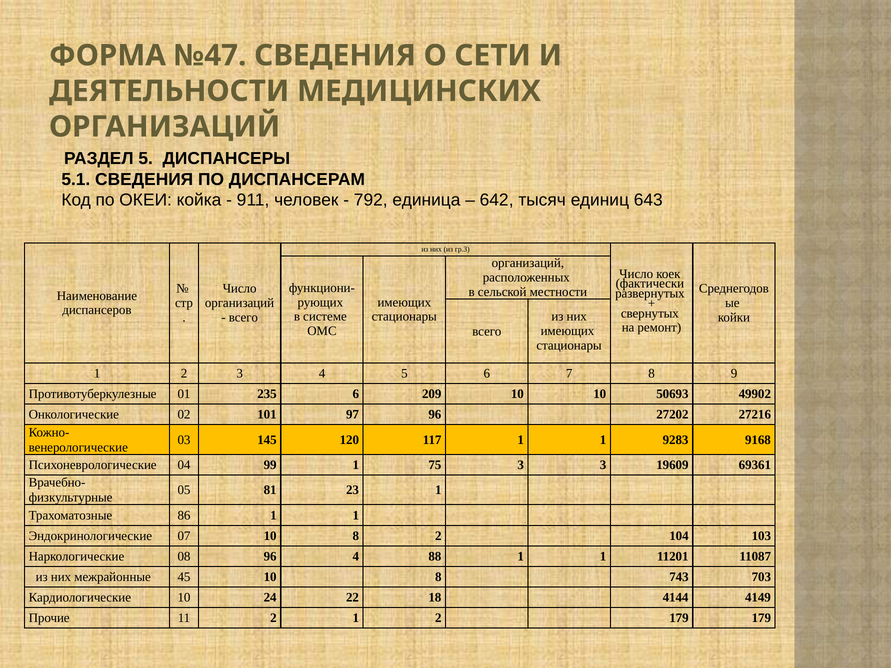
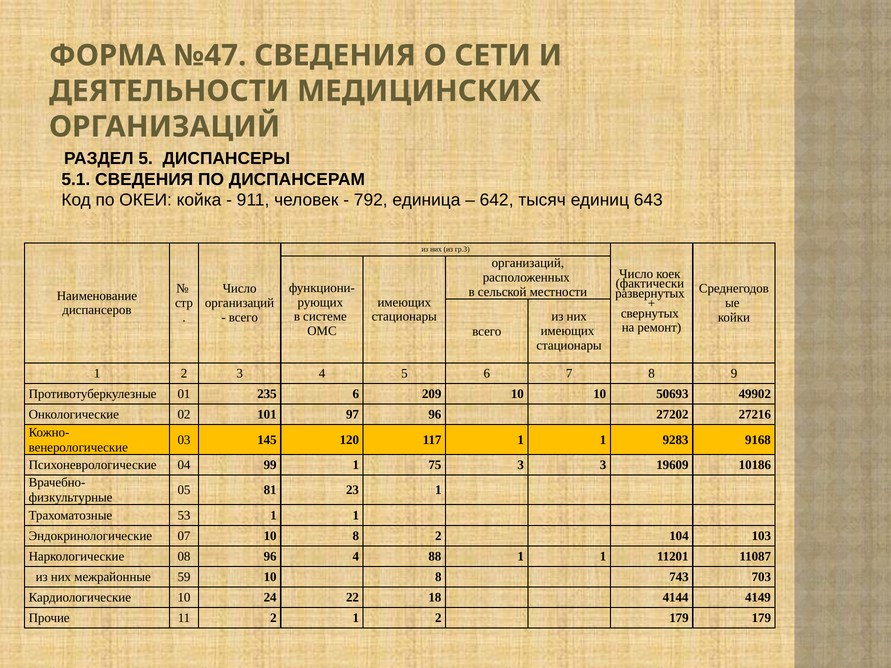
69361: 69361 -> 10186
86: 86 -> 53
45: 45 -> 59
